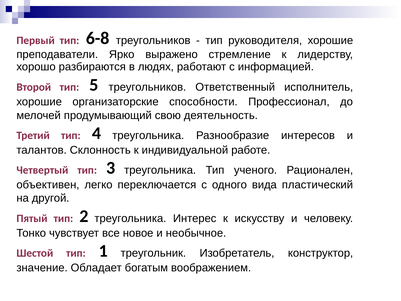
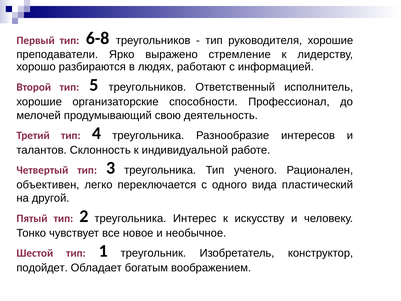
значение: значение -> подойдет
